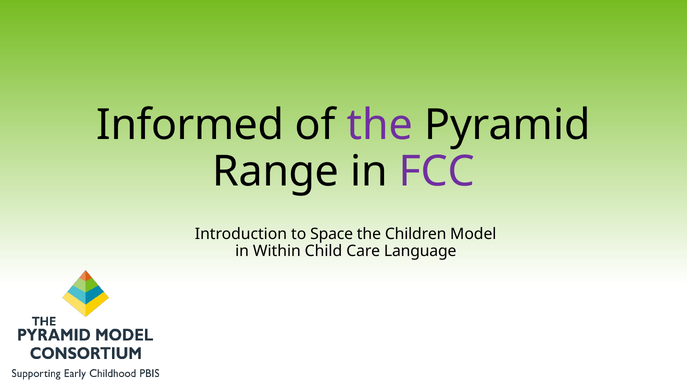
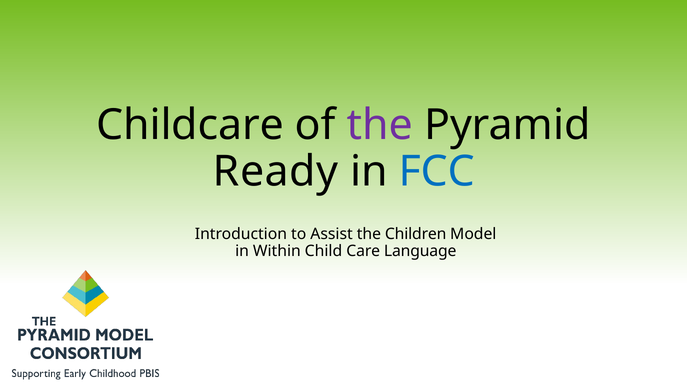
Informed: Informed -> Childcare
Range: Range -> Ready
FCC colour: purple -> blue
Space: Space -> Assist
